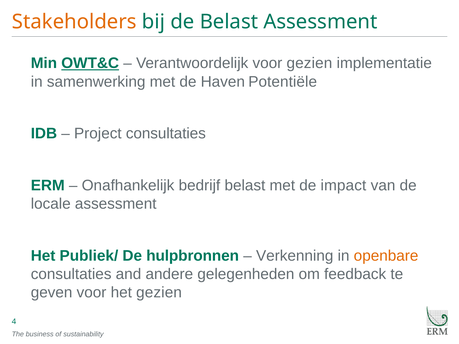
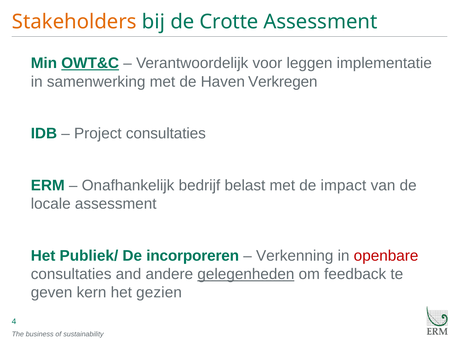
de Belast: Belast -> Crotte
voor gezien: gezien -> leggen
Potentiële: Potentiële -> Verkregen
hulpbronnen: hulpbronnen -> incorporeren
openbare colour: orange -> red
gelegenheden underline: none -> present
geven voor: voor -> kern
